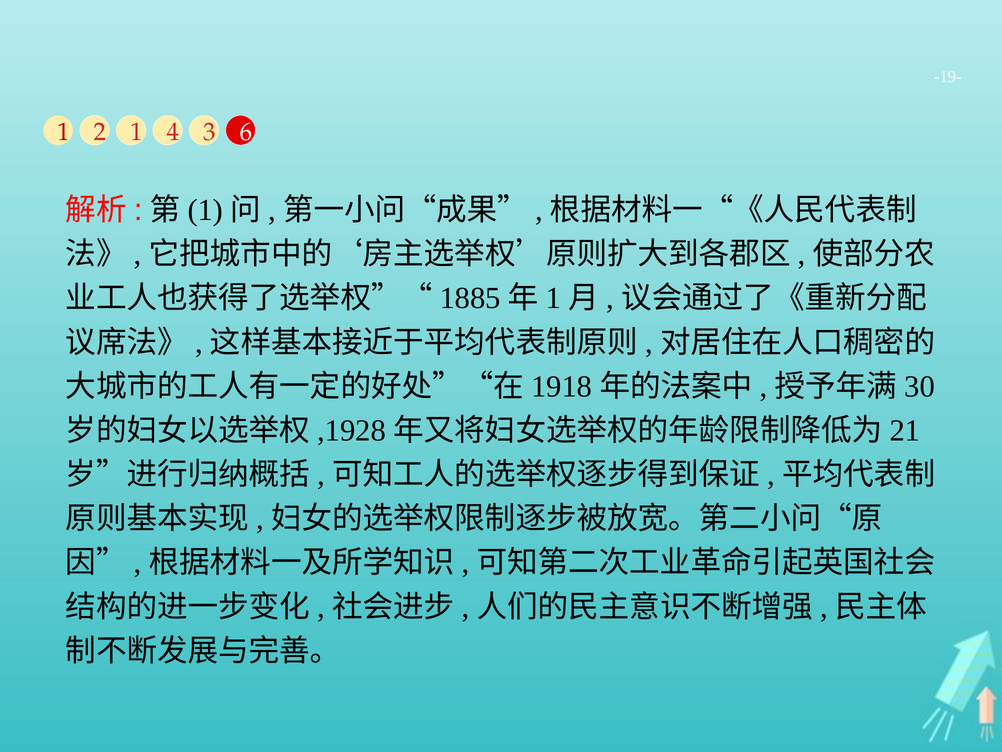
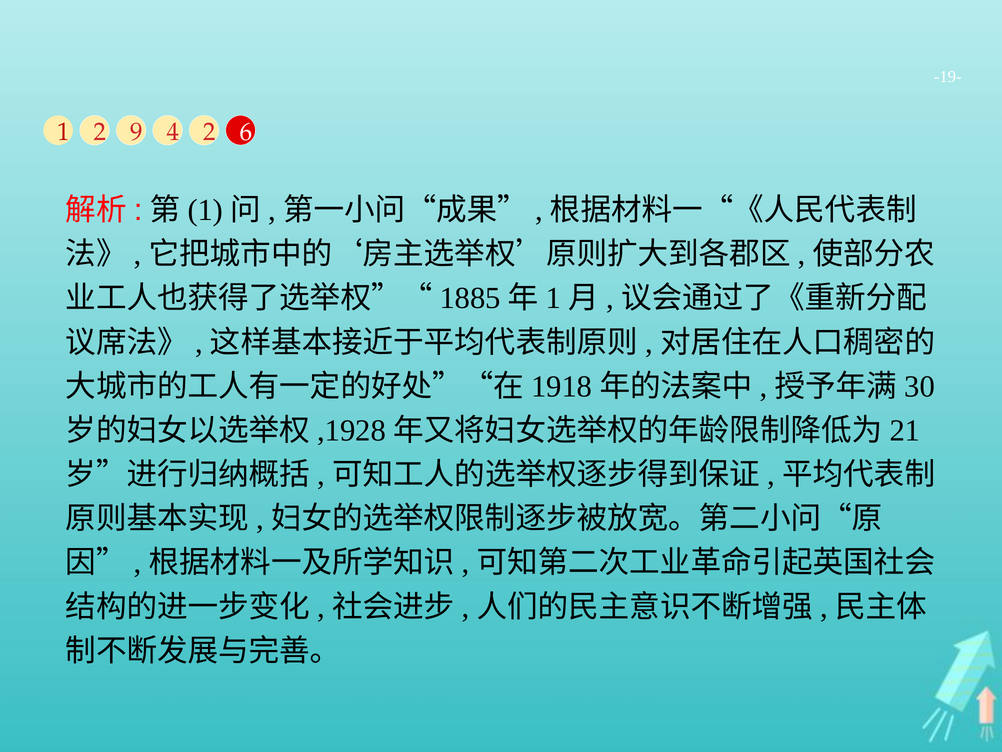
2 1: 1 -> 9
4 3: 3 -> 2
